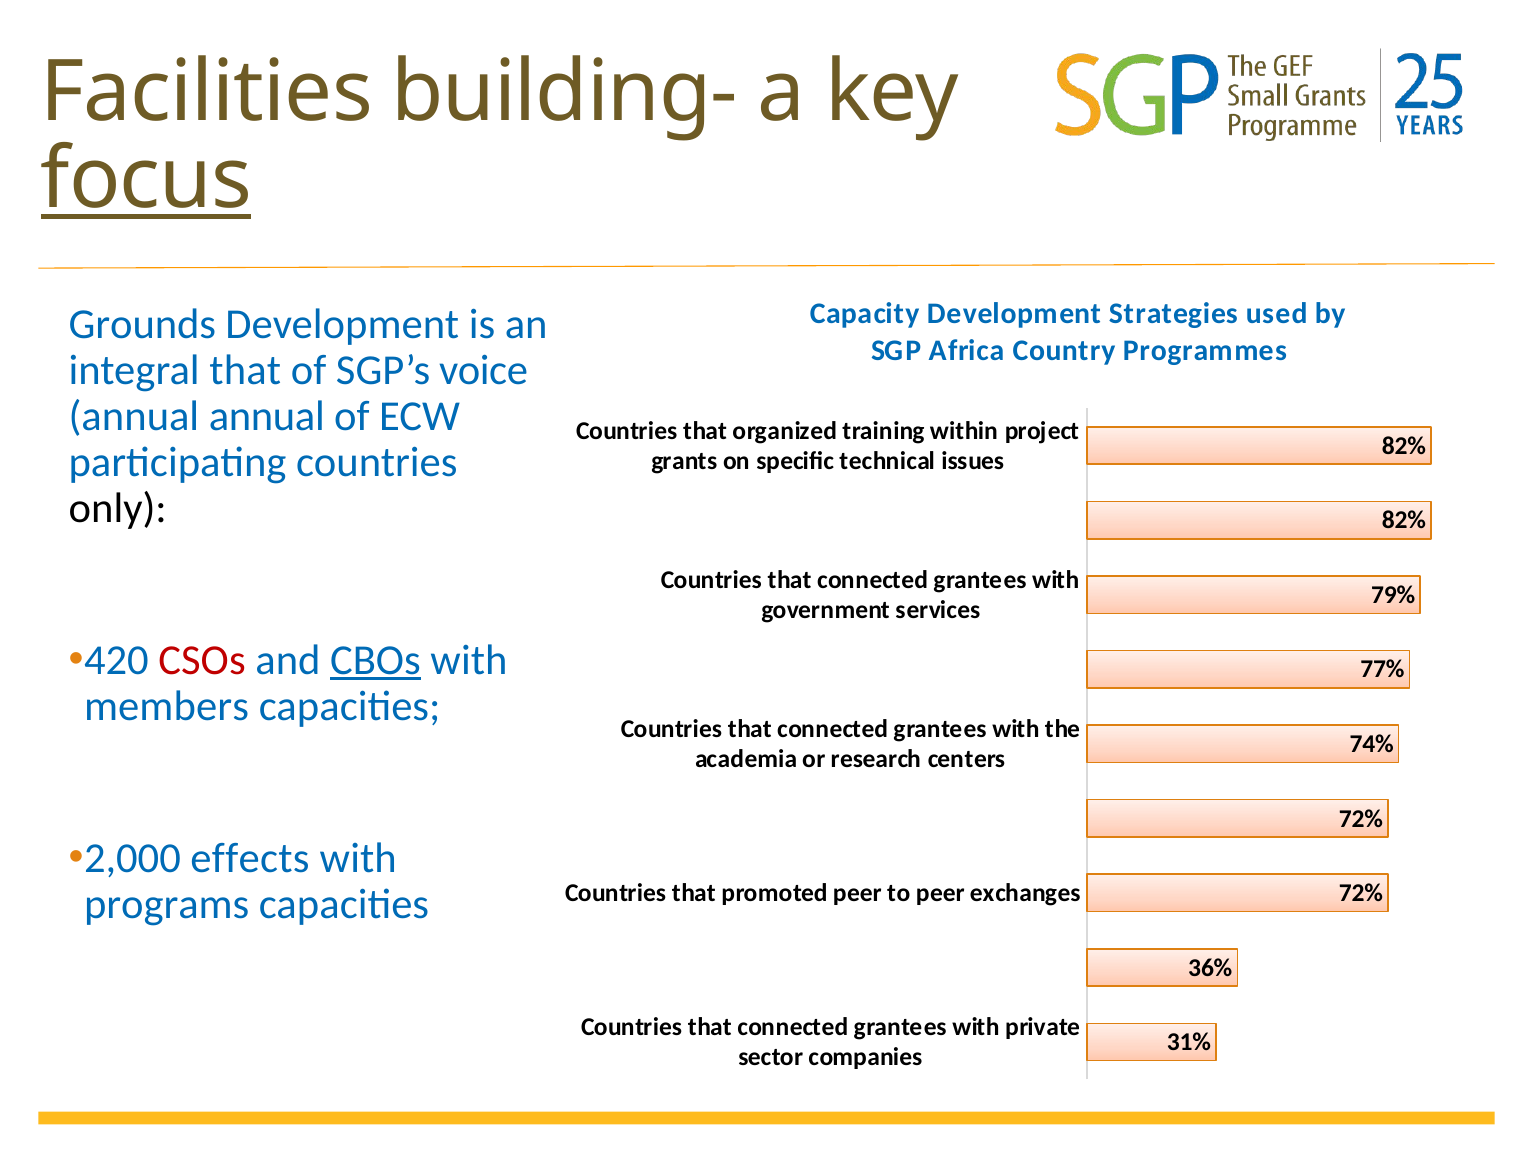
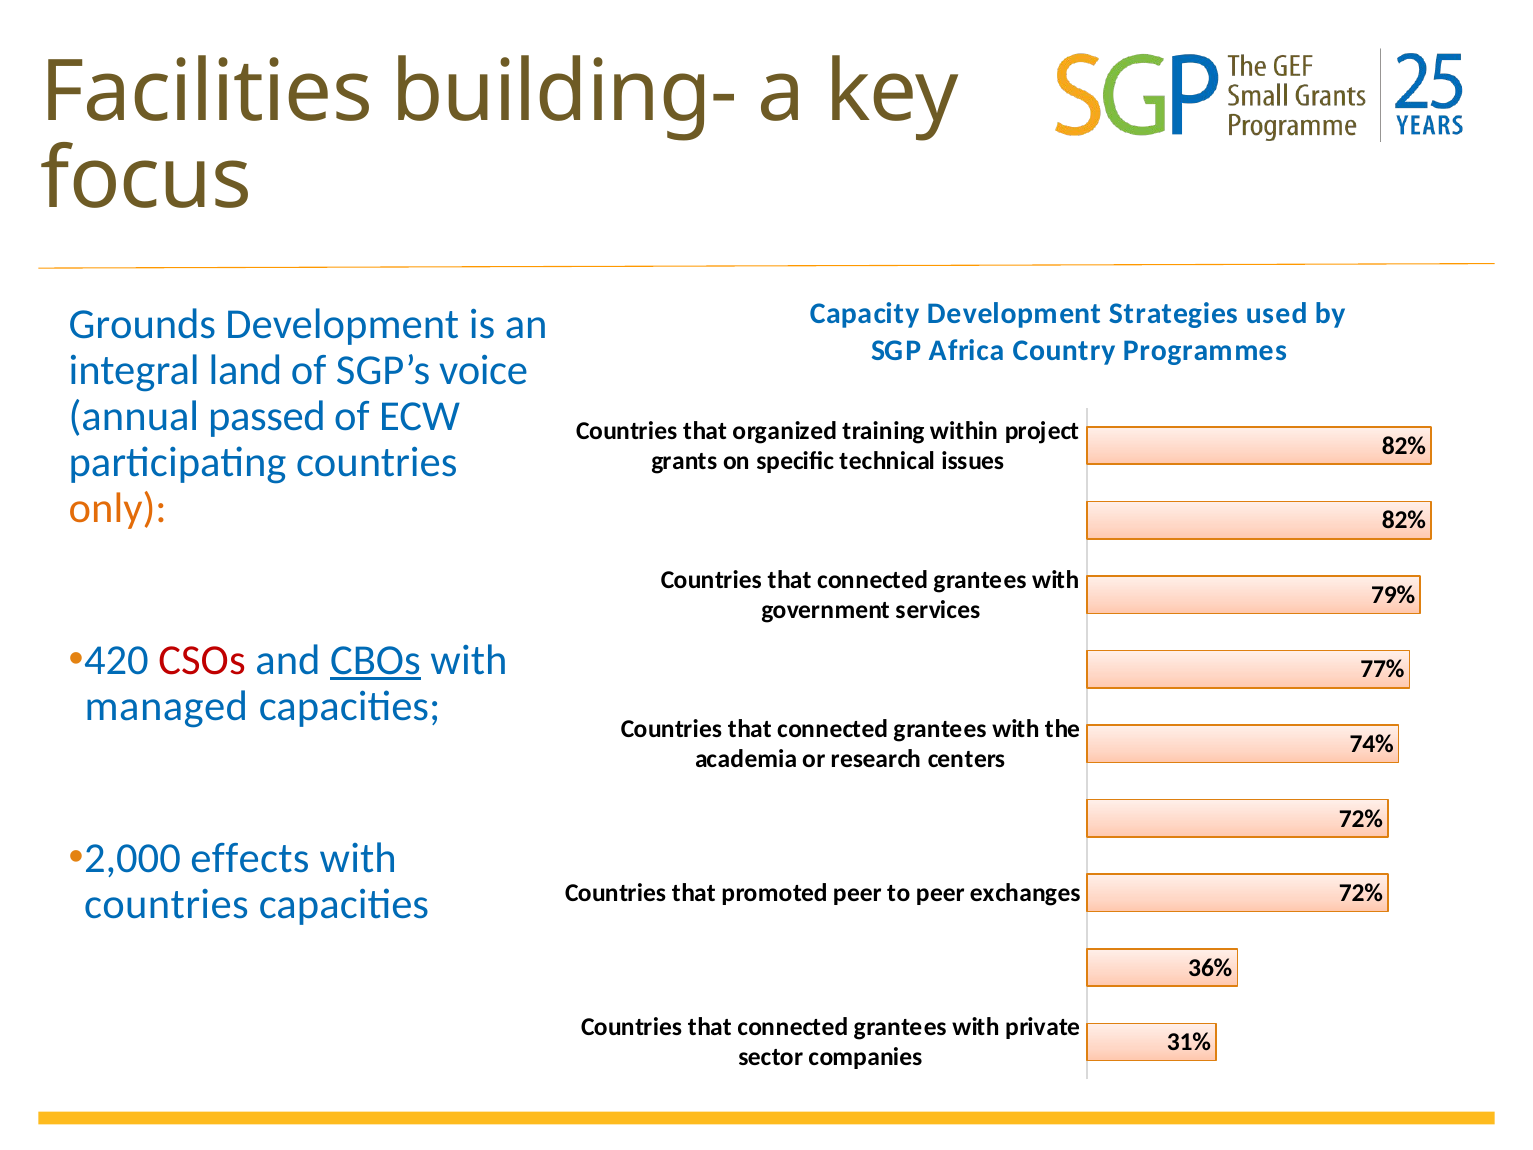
focus underline: present -> none
integral that: that -> land
annual annual: annual -> passed
only colour: black -> orange
members: members -> managed
programs at (167, 904): programs -> countries
